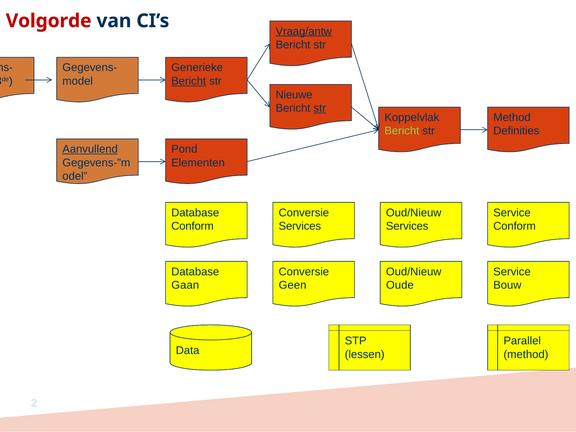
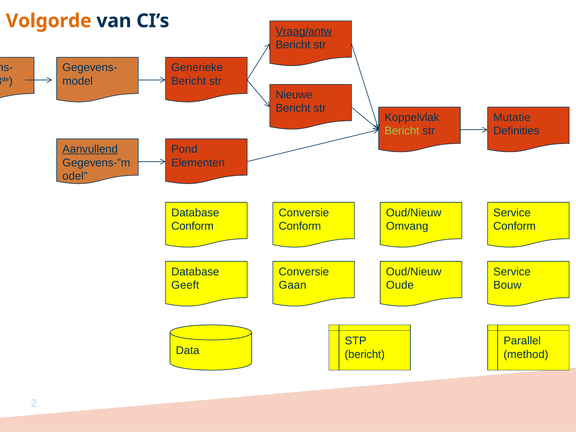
Volgorde colour: red -> orange
Bericht at (189, 81) underline: present -> none
str at (320, 108) underline: present -> none
Method at (512, 117): Method -> Mutatie
Services at (300, 226): Services -> Conform
Services at (407, 226): Services -> Omvang
Gaan: Gaan -> Geeft
Geen: Geen -> Gaan
lessen at (365, 354): lessen -> bericht
